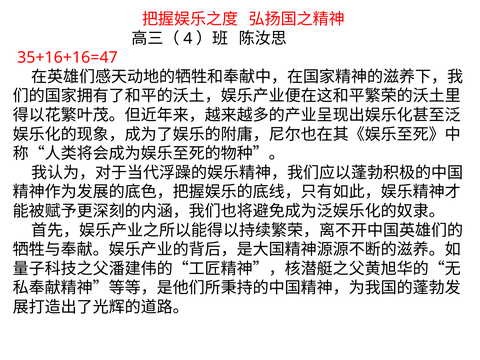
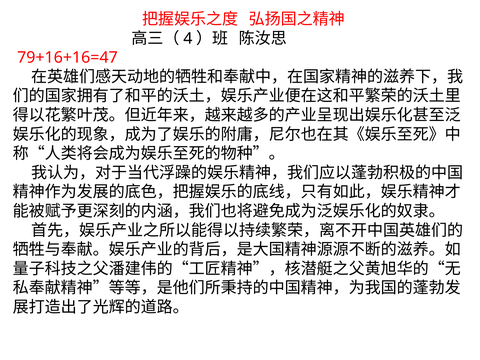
35+16+16=47: 35+16+16=47 -> 79+16+16=47
